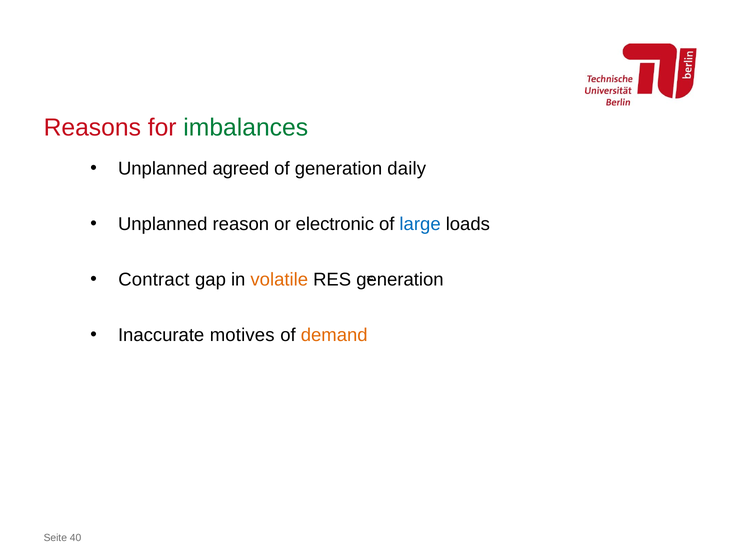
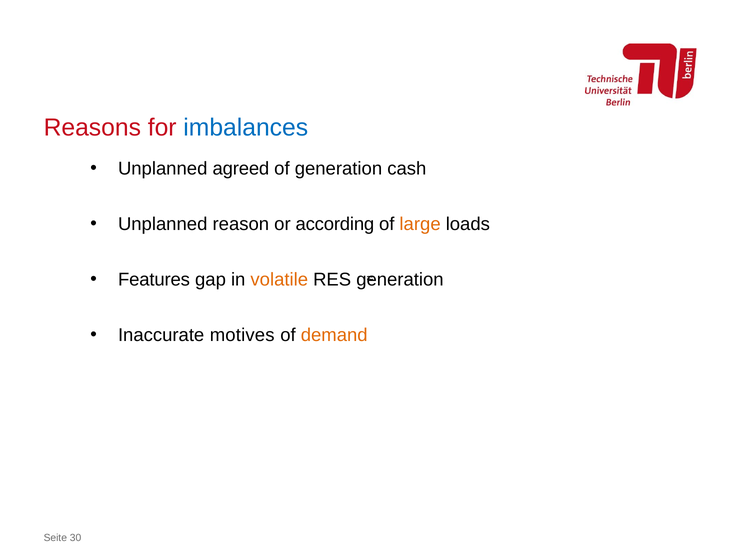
imbalances colour: green -> blue
daily: daily -> cash
electronic: electronic -> according
large colour: blue -> orange
Contract: Contract -> Features
40: 40 -> 30
